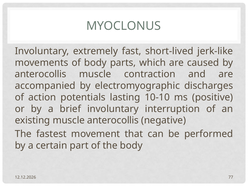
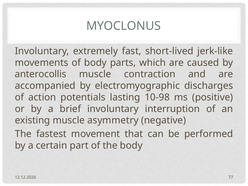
10-10: 10-10 -> 10-98
muscle anterocollis: anterocollis -> asymmetry
